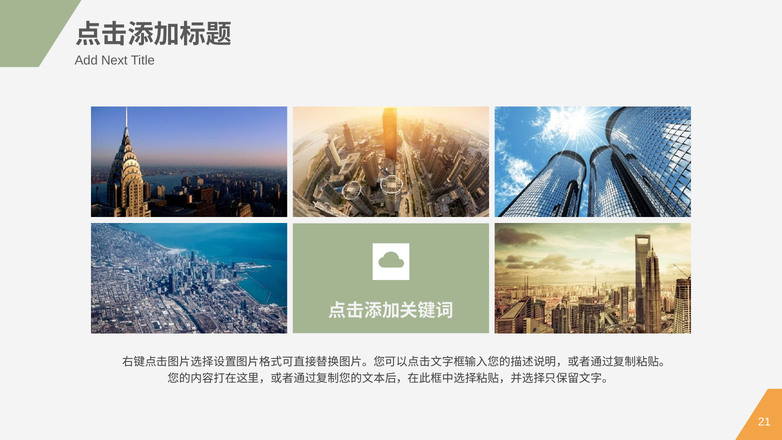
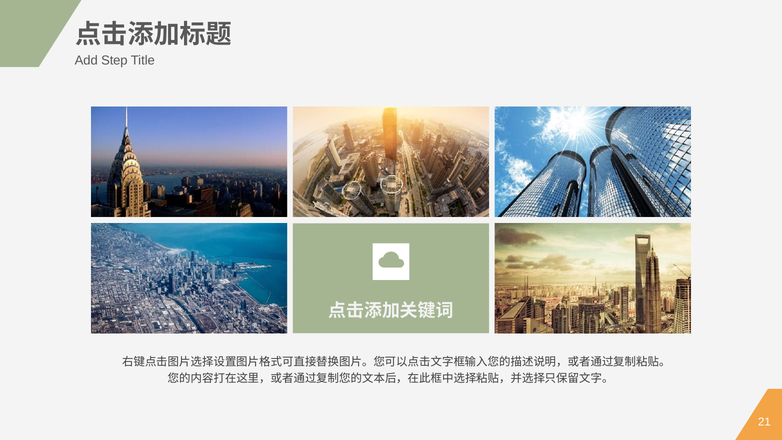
Next: Next -> Step
